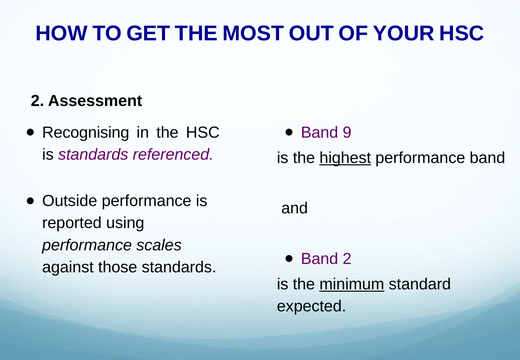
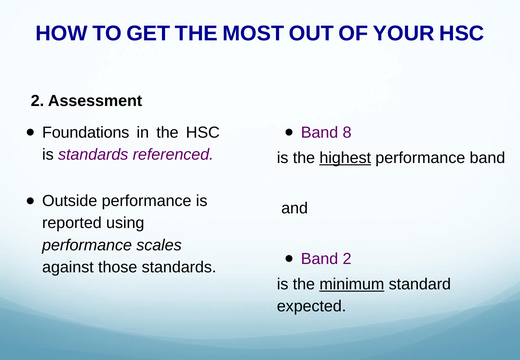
Recognising: Recognising -> Foundations
9: 9 -> 8
